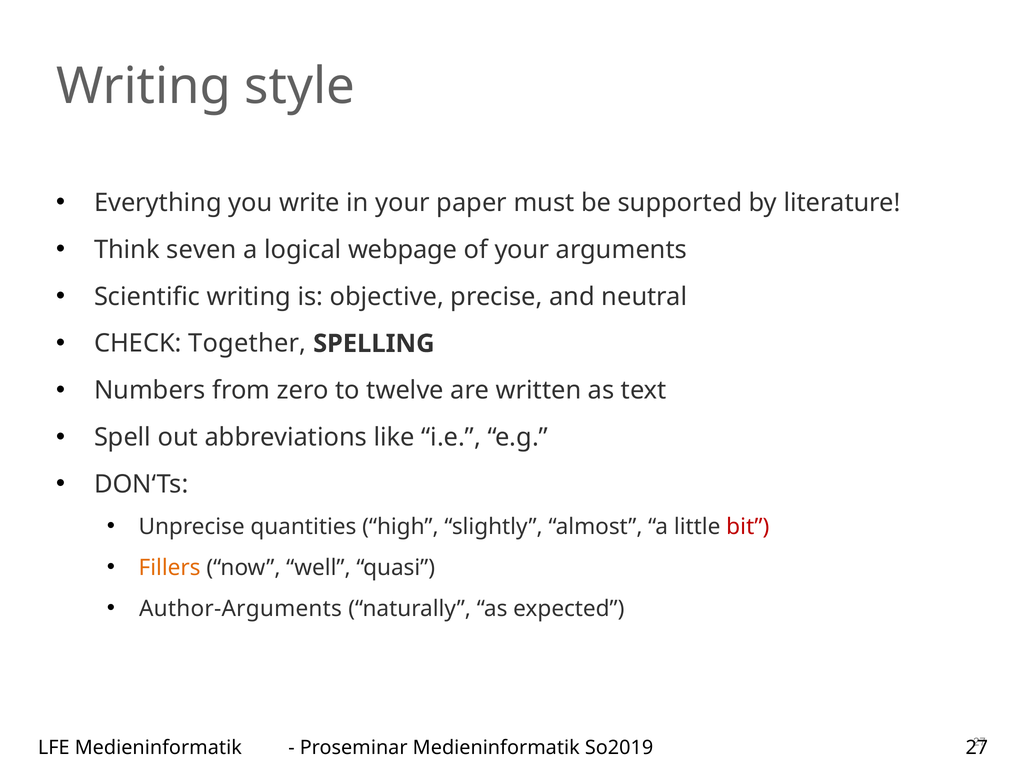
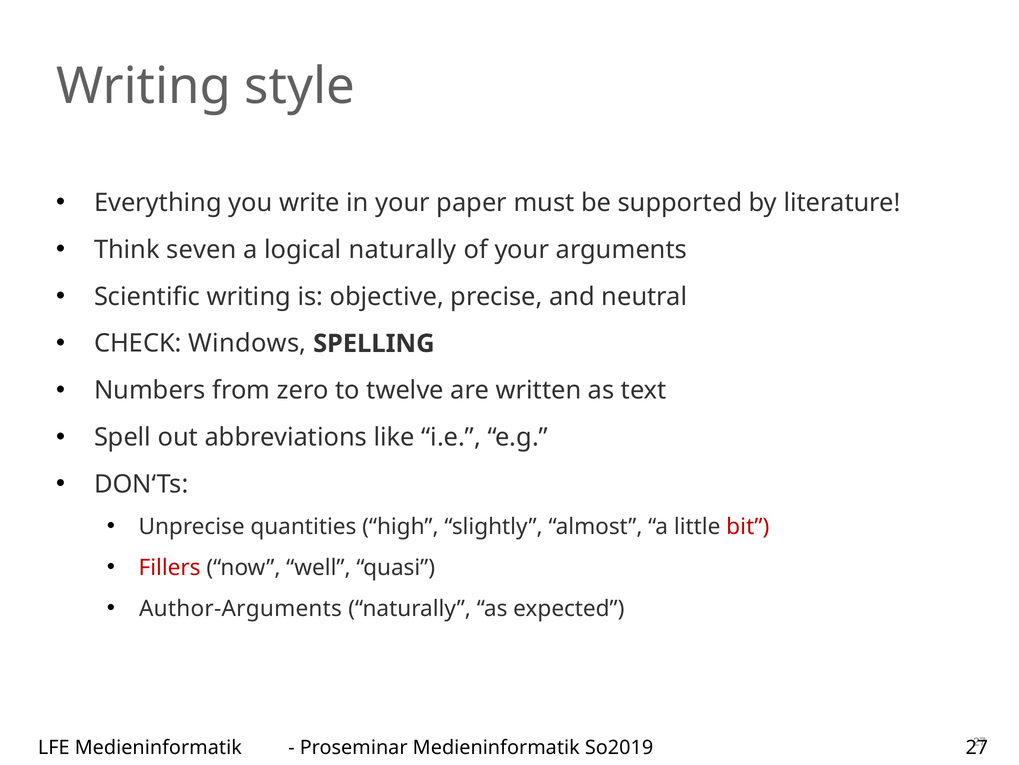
logical webpage: webpage -> naturally
Together: Together -> Windows
Fillers colour: orange -> red
